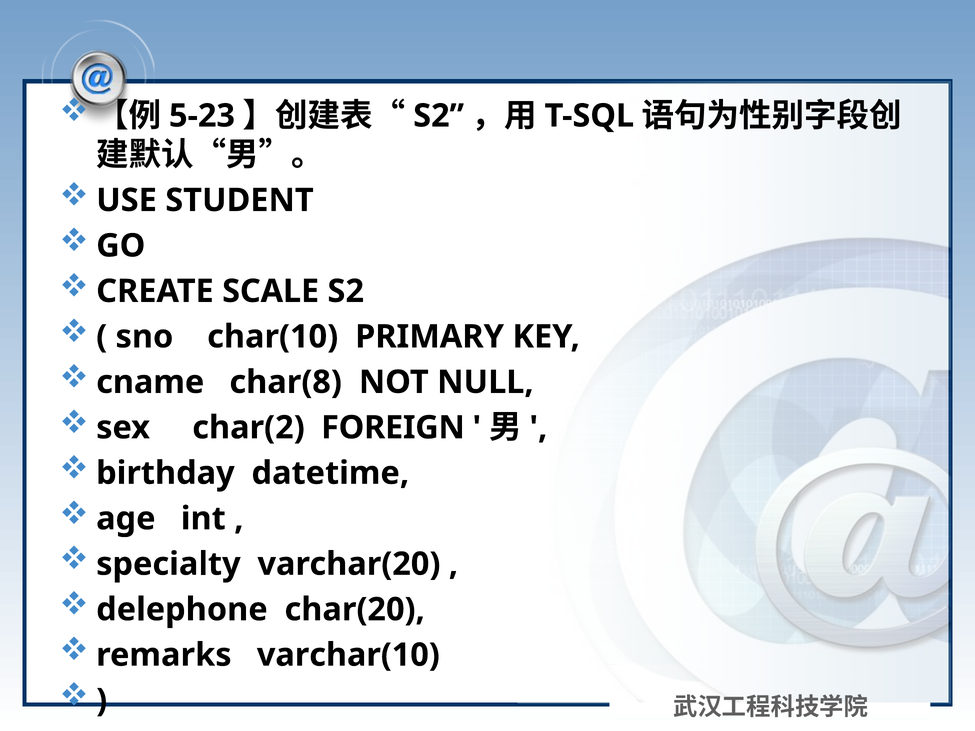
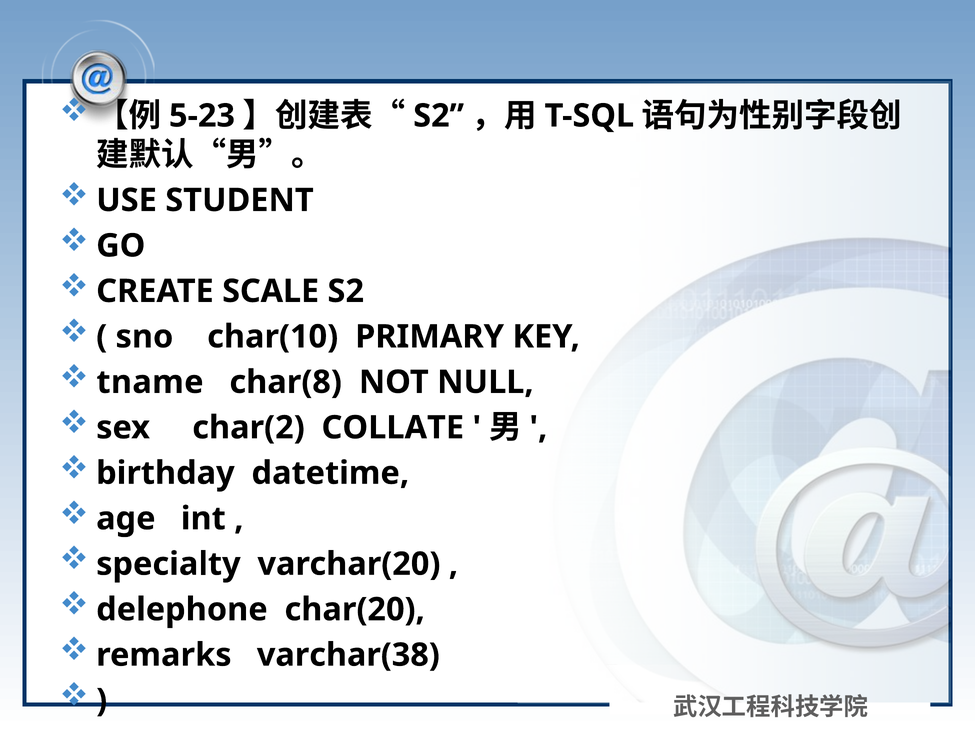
cname: cname -> tname
FOREIGN: FOREIGN -> COLLATE
varchar(10: varchar(10 -> varchar(38
